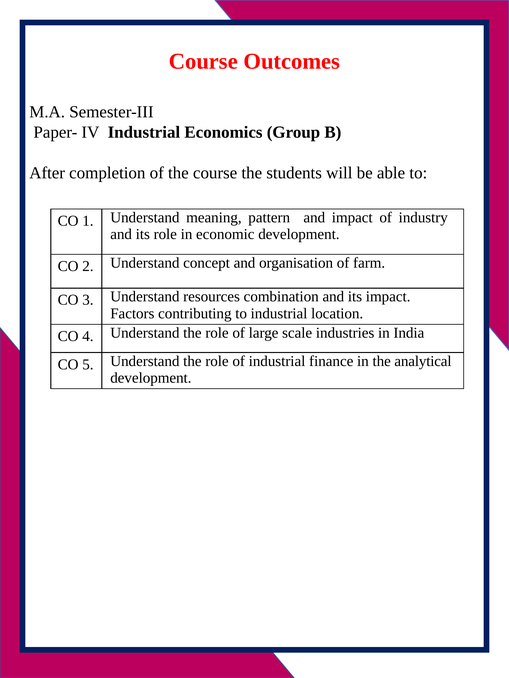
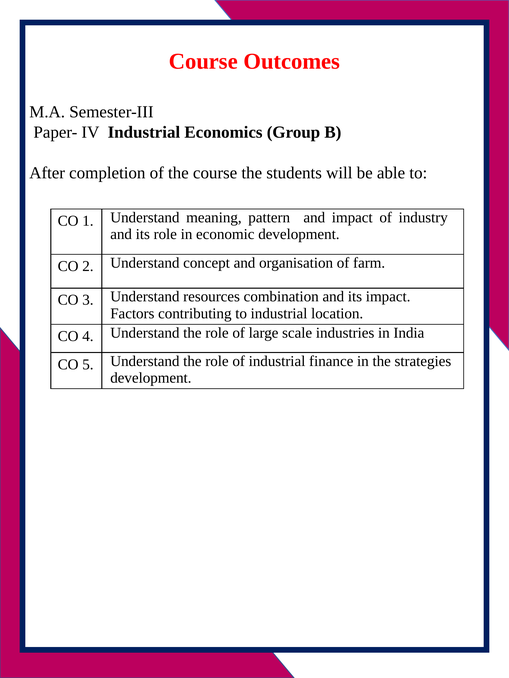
analytical: analytical -> strategies
